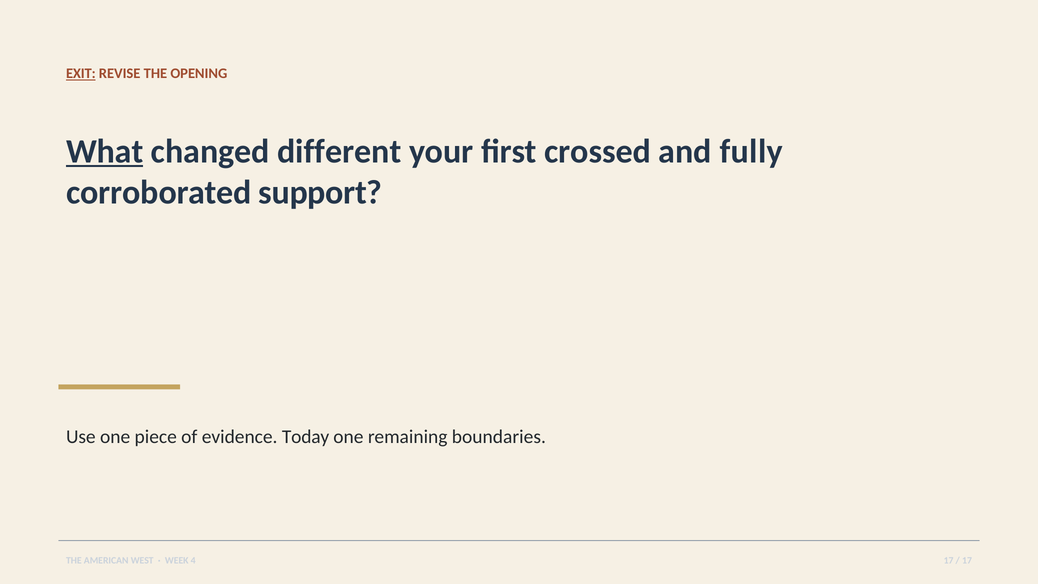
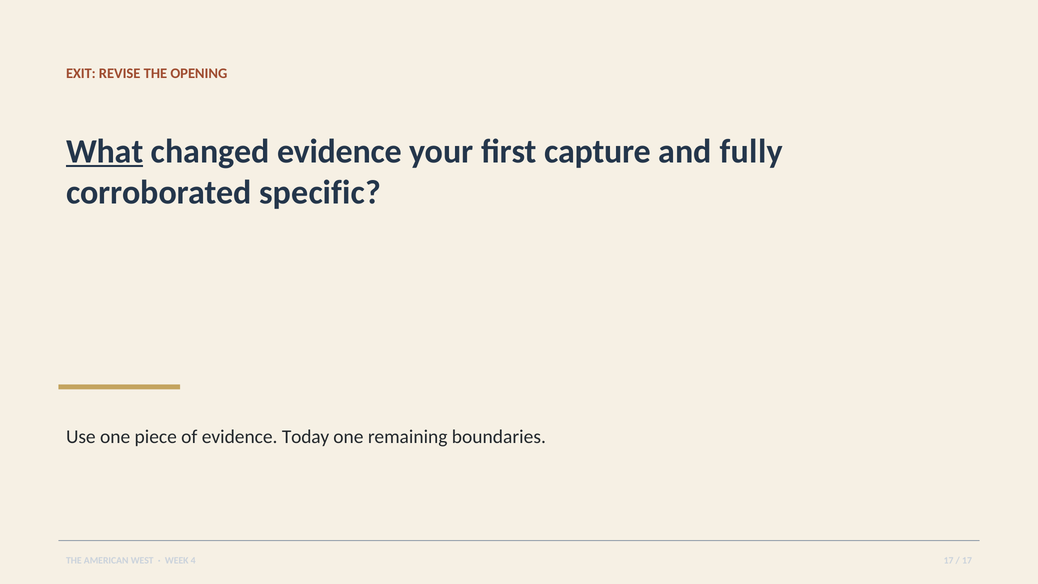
EXIT underline: present -> none
changed different: different -> evidence
crossed: crossed -> capture
support: support -> specific
